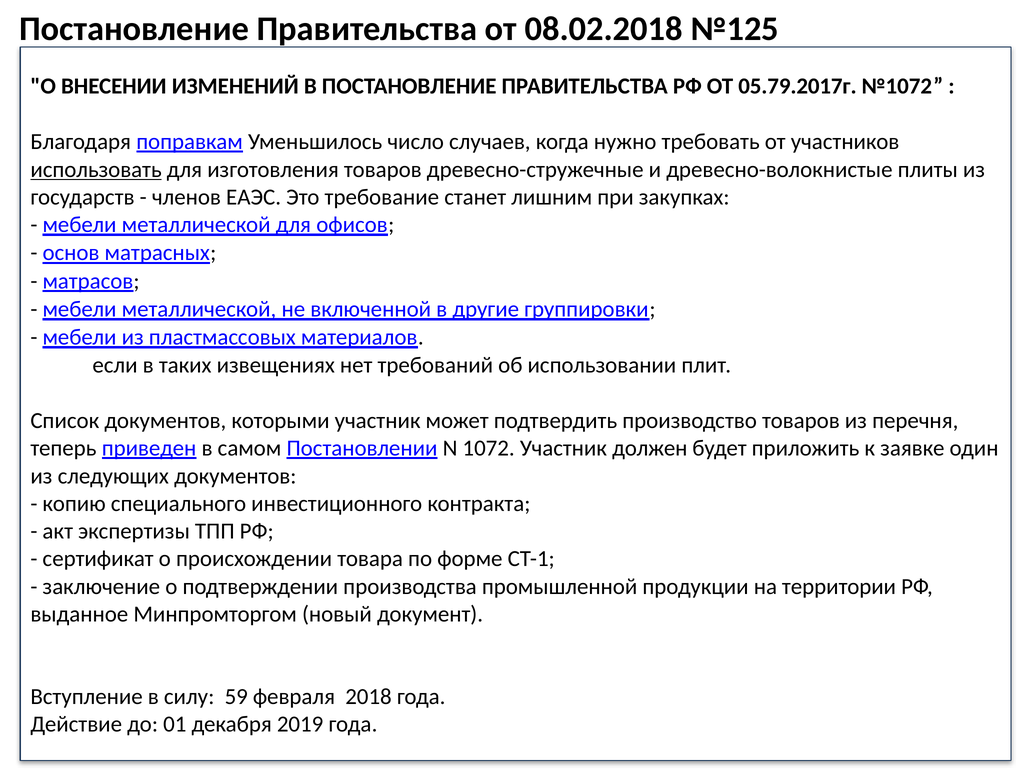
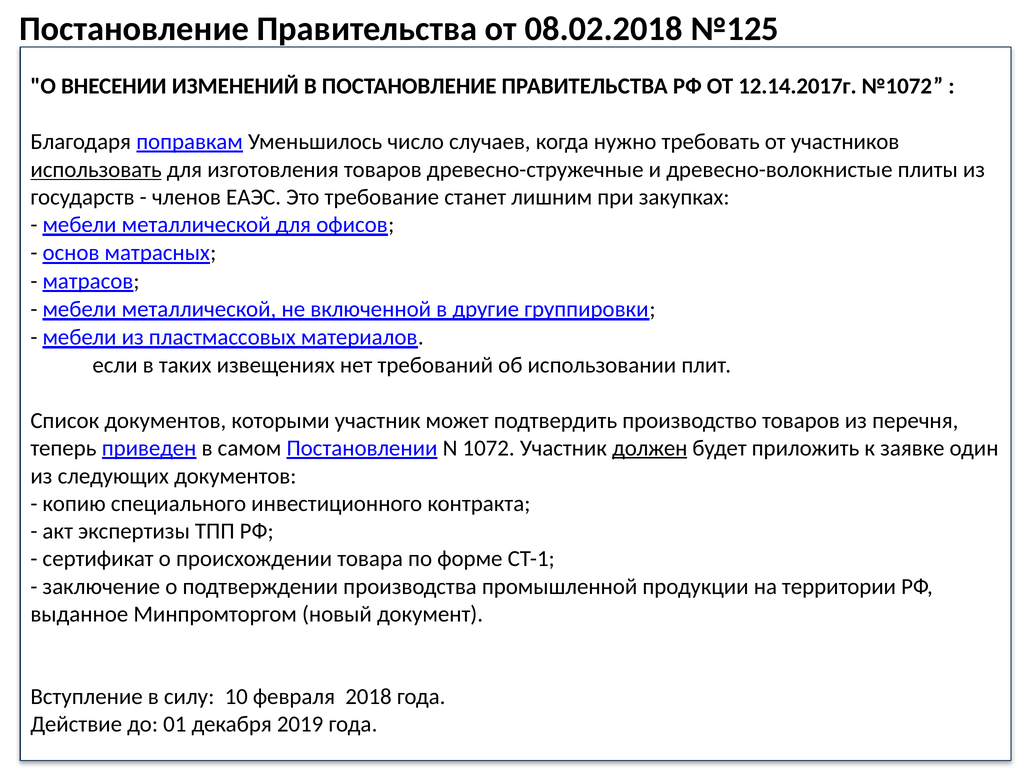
05.79.2017г: 05.79.2017г -> 12.14.2017г
должен underline: none -> present
59: 59 -> 10
